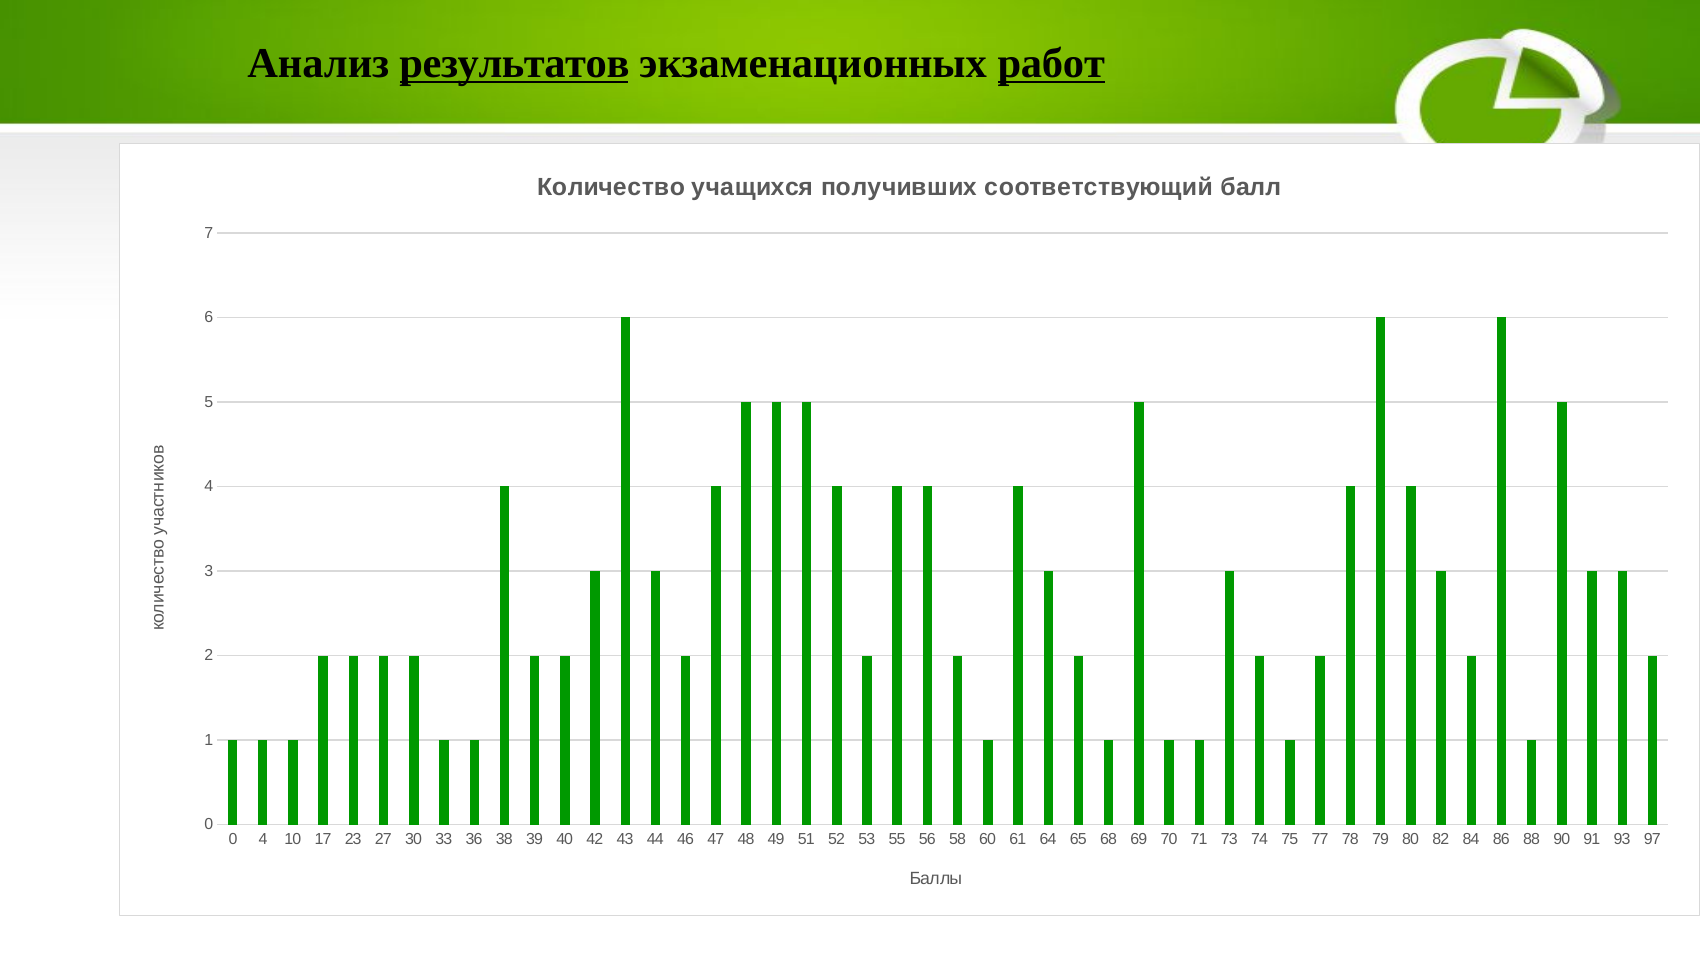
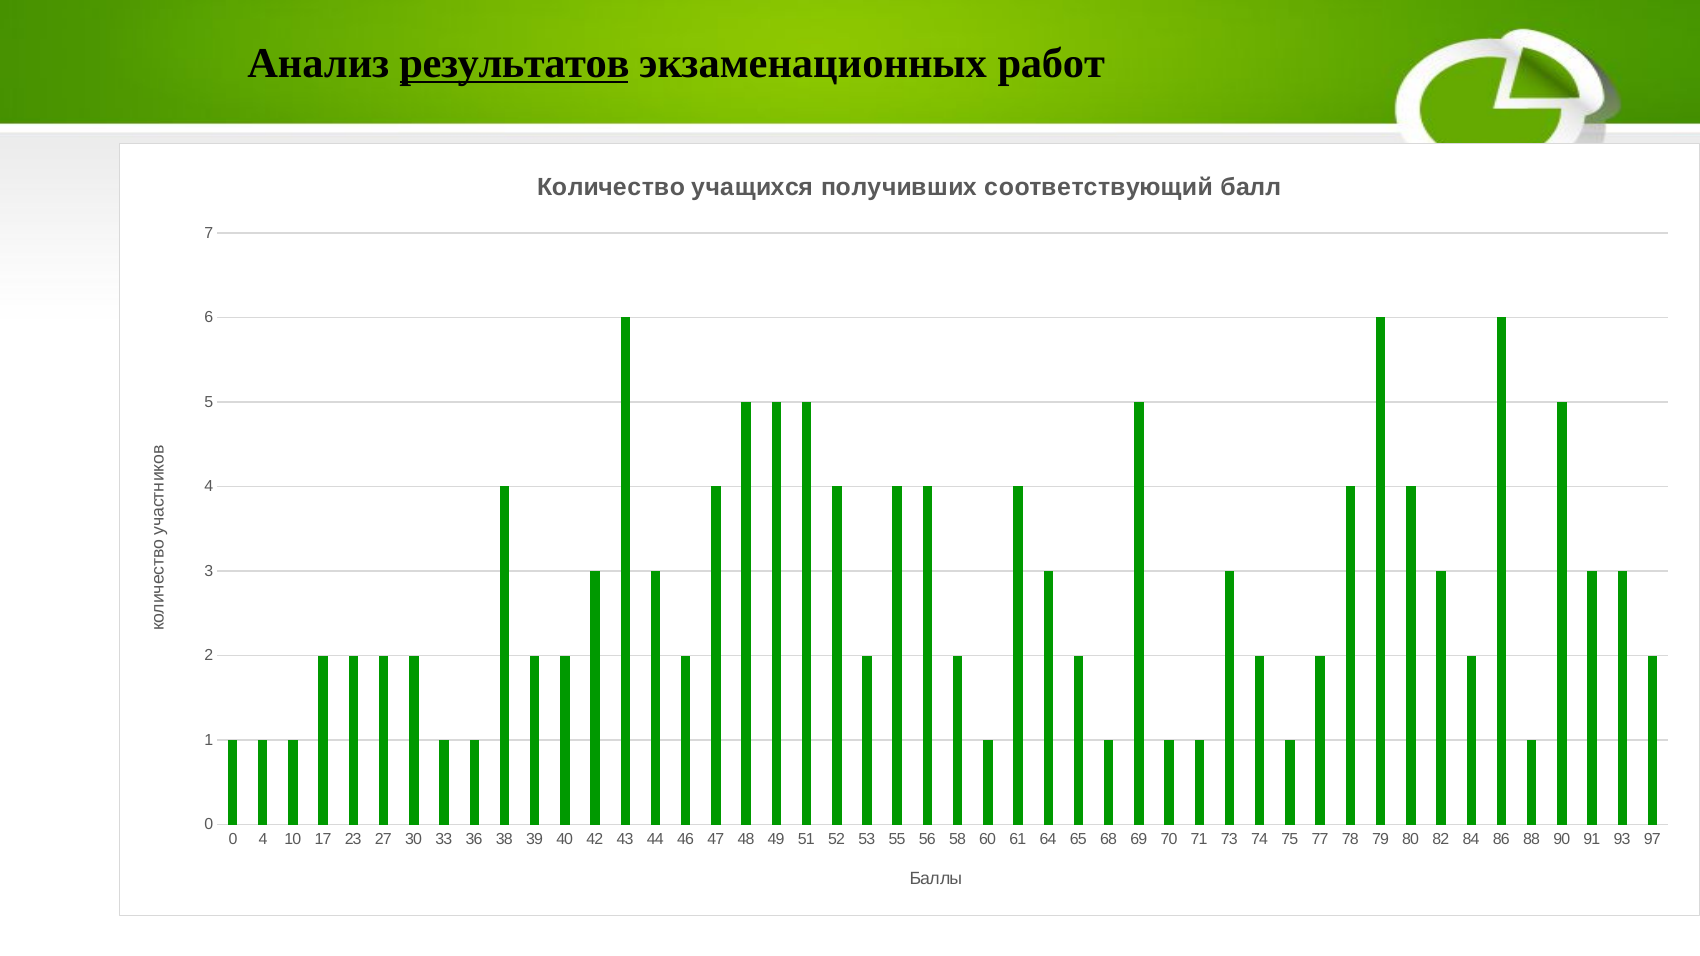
работ underline: present -> none
